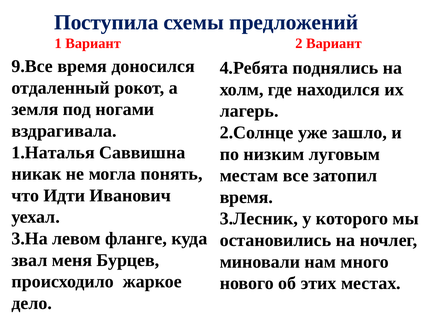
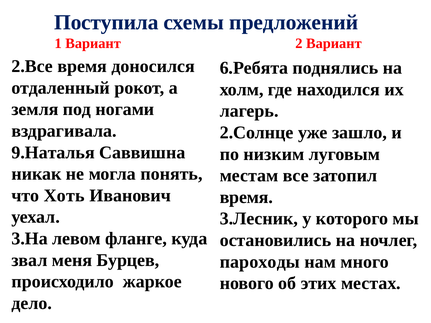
9.Все: 9.Все -> 2.Все
4.Ребята: 4.Ребята -> 6.Ребята
1.Наталья: 1.Наталья -> 9.Наталья
Идти: Идти -> Хоть
миновали: миновали -> пароходы
